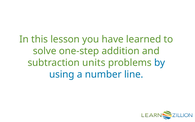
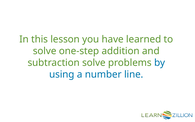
subtraction units: units -> solve
